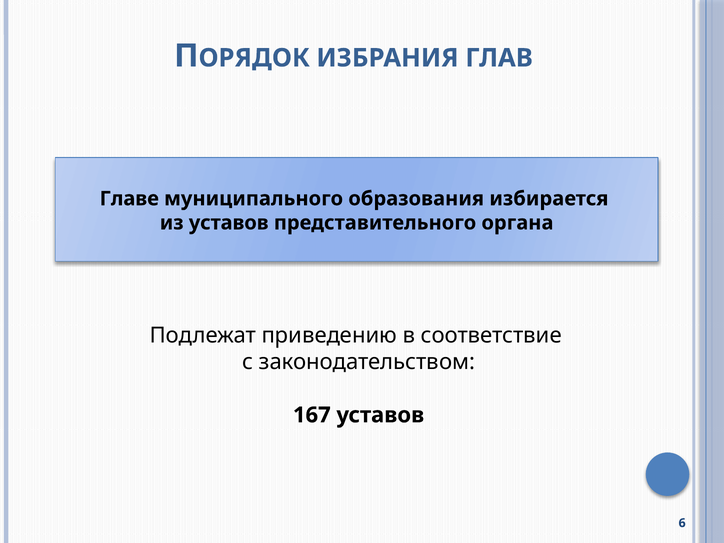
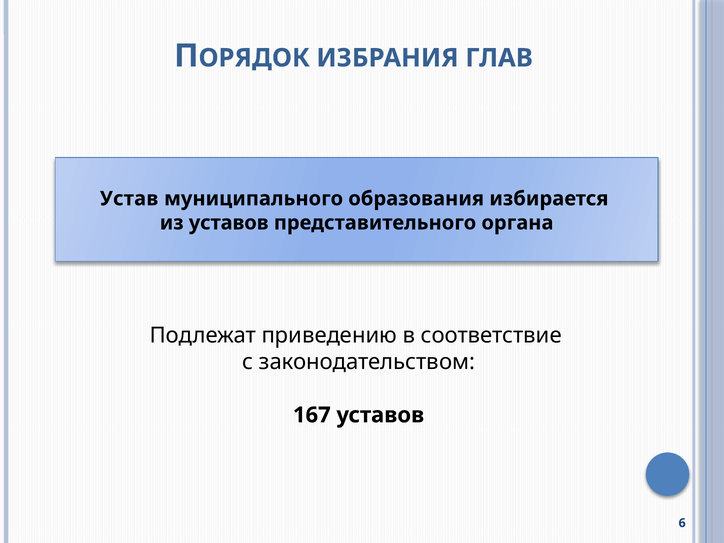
Главе: Главе -> Устав
